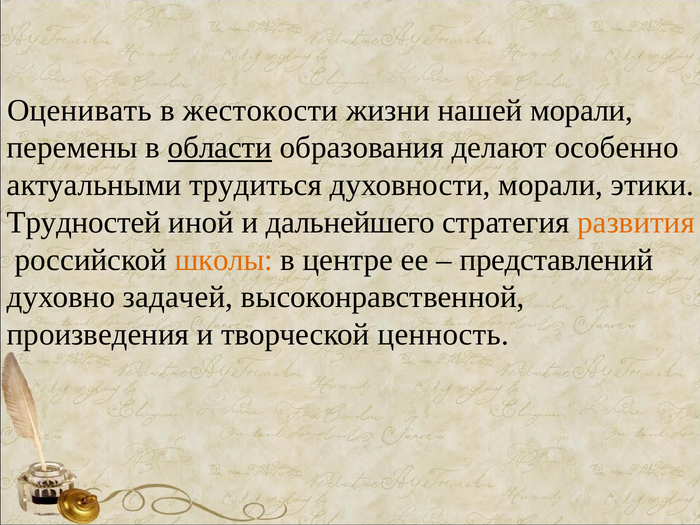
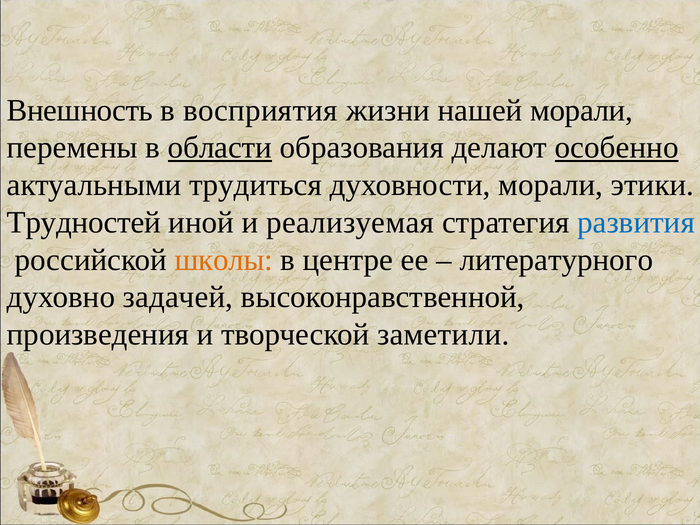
Оценивать: Оценивать -> Внешность
жестокости: жестокости -> восприятия
особенно underline: none -> present
дальнейшего: дальнейшего -> реализуемая
развития colour: orange -> blue
представлений: представлений -> литературного
ценность: ценность -> заметили
